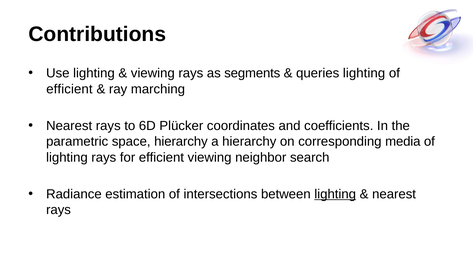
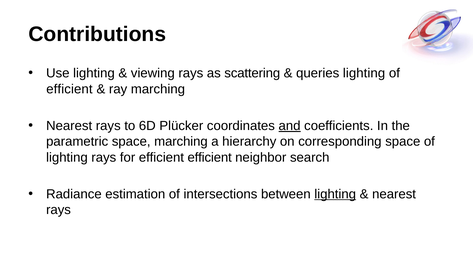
segments: segments -> scattering
and underline: none -> present
space hierarchy: hierarchy -> marching
corresponding media: media -> space
efficient viewing: viewing -> efficient
